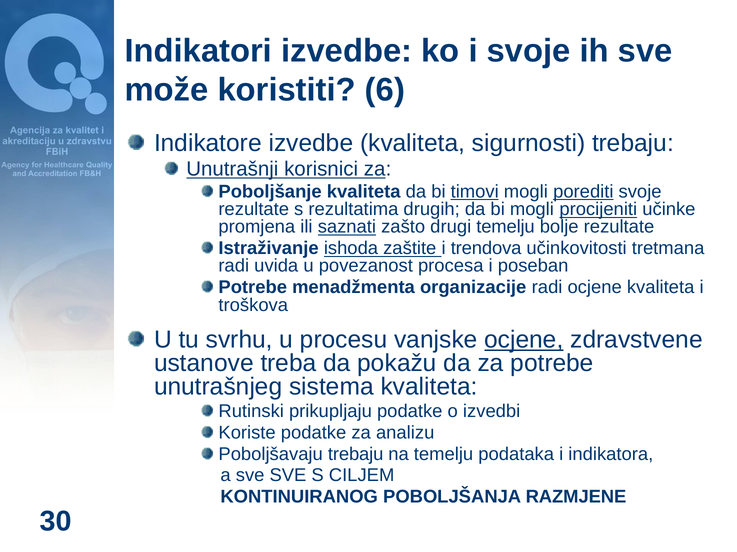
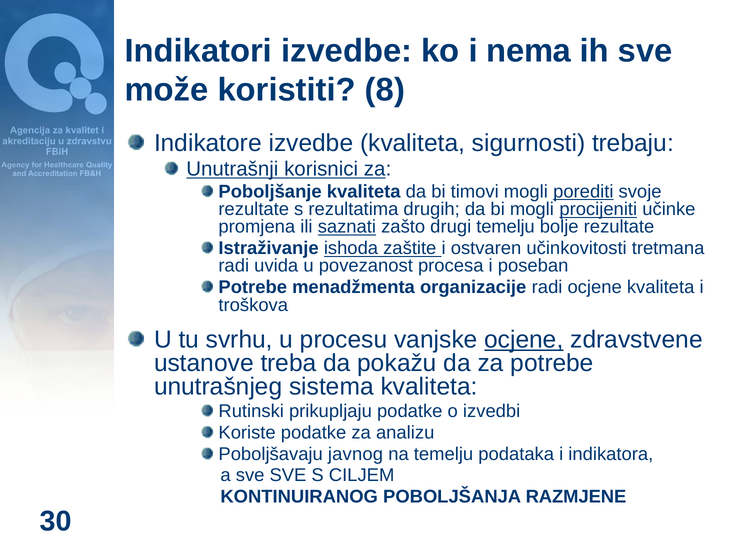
i svoje: svoje -> nema
6: 6 -> 8
timovi underline: present -> none
trendova: trendova -> ostvaren
Poboljšavaju trebaju: trebaju -> javnog
